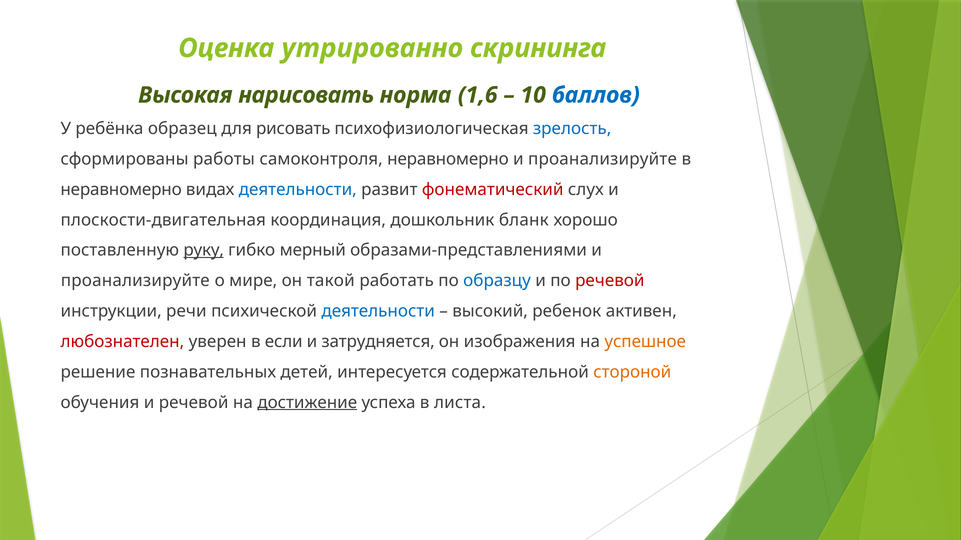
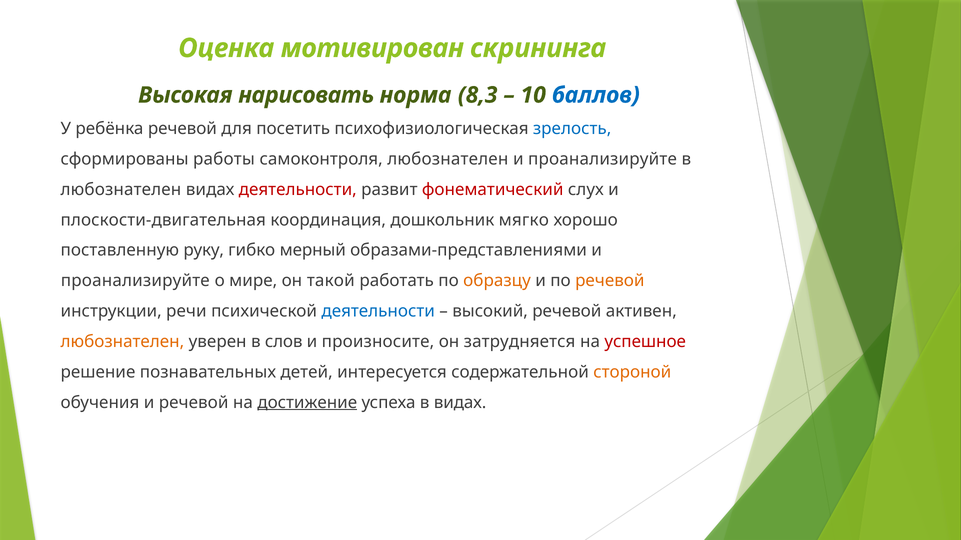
утрированно: утрированно -> мотивирован
1,6: 1,6 -> 8,3
ребёнка образец: образец -> речевой
рисовать: рисовать -> посетить
самоконтроля неравномерно: неравномерно -> любознателен
неравномерно at (121, 190): неравномерно -> любознателен
деятельности at (298, 190) colour: blue -> red
бланк: бланк -> мягко
руку underline: present -> none
образцу colour: blue -> orange
речевой at (610, 281) colour: red -> orange
высокий ребенок: ребенок -> речевой
любознателен at (122, 342) colour: red -> orange
если: если -> слов
затрудняется: затрудняется -> произносите
изображения: изображения -> затрудняется
успешное colour: orange -> red
в листа: листа -> видах
